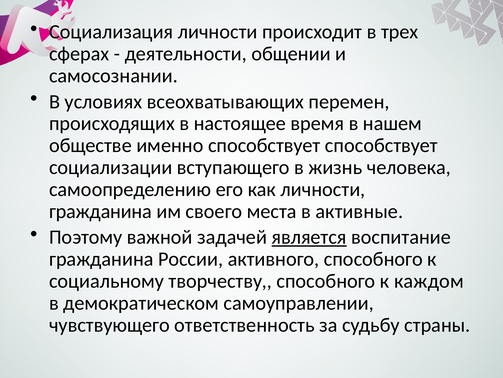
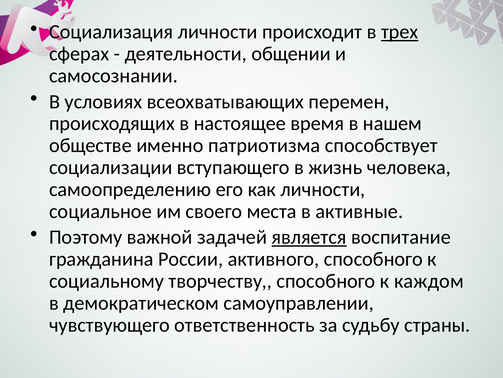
трех underline: none -> present
именно способствует: способствует -> патриотизма
гражданина at (101, 211): гражданина -> социальное
